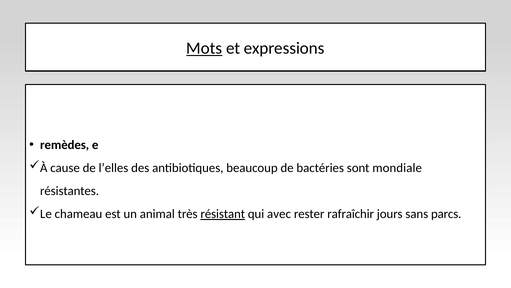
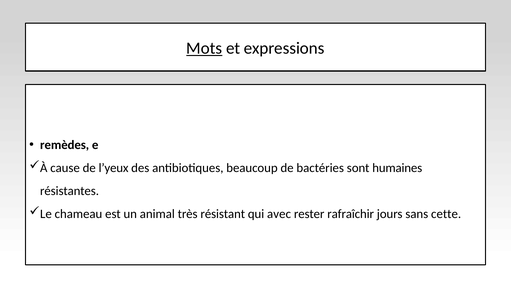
l’elles: l’elles -> l’yeux
mondiale: mondiale -> humaines
résistant underline: present -> none
parcs: parcs -> cette
